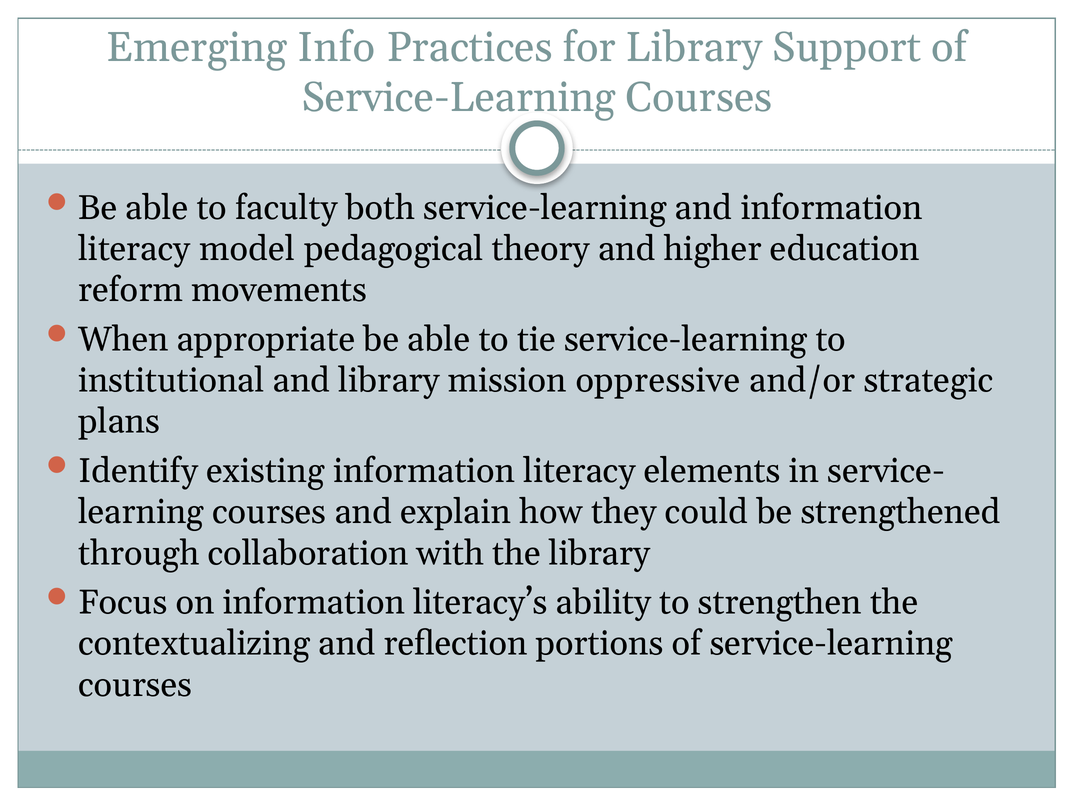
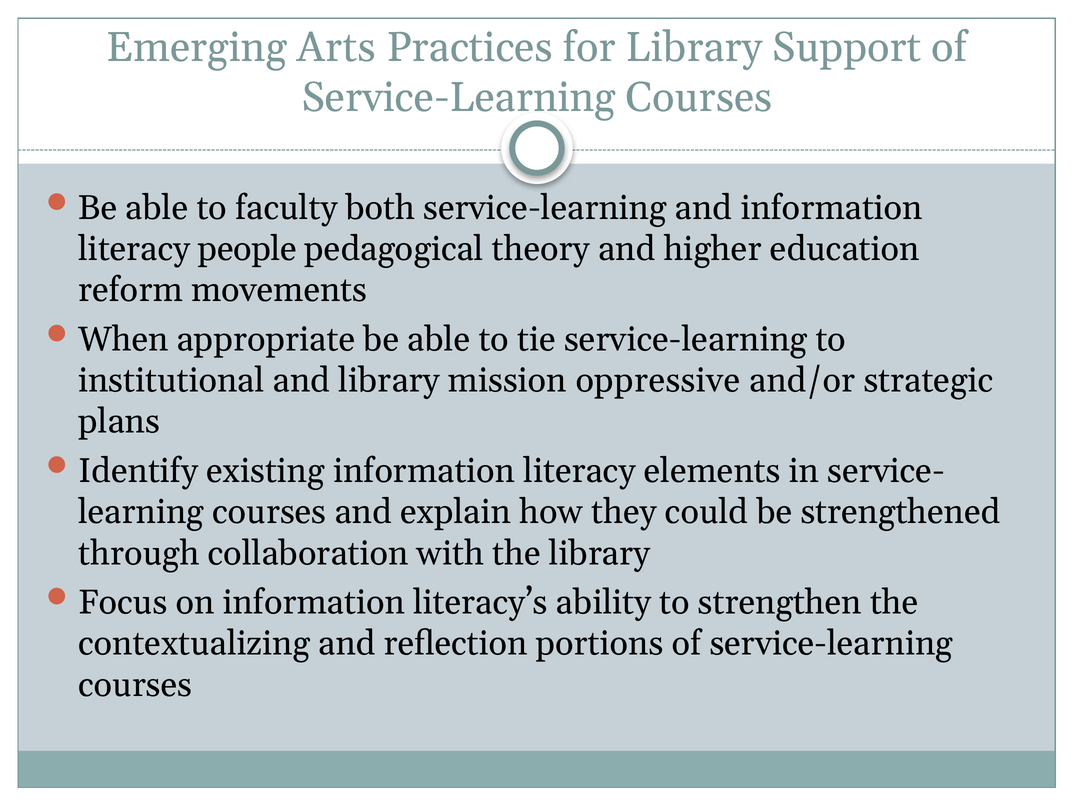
Info: Info -> Arts
model: model -> people
